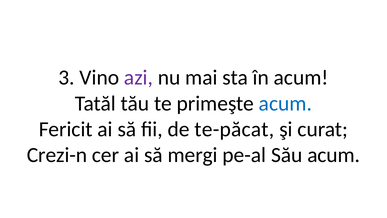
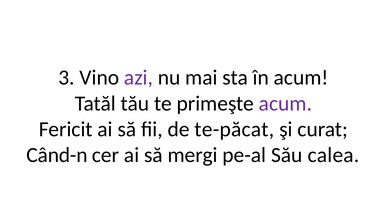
acum at (285, 103) colour: blue -> purple
Crezi-n: Crezi-n -> Când-n
Său acum: acum -> calea
